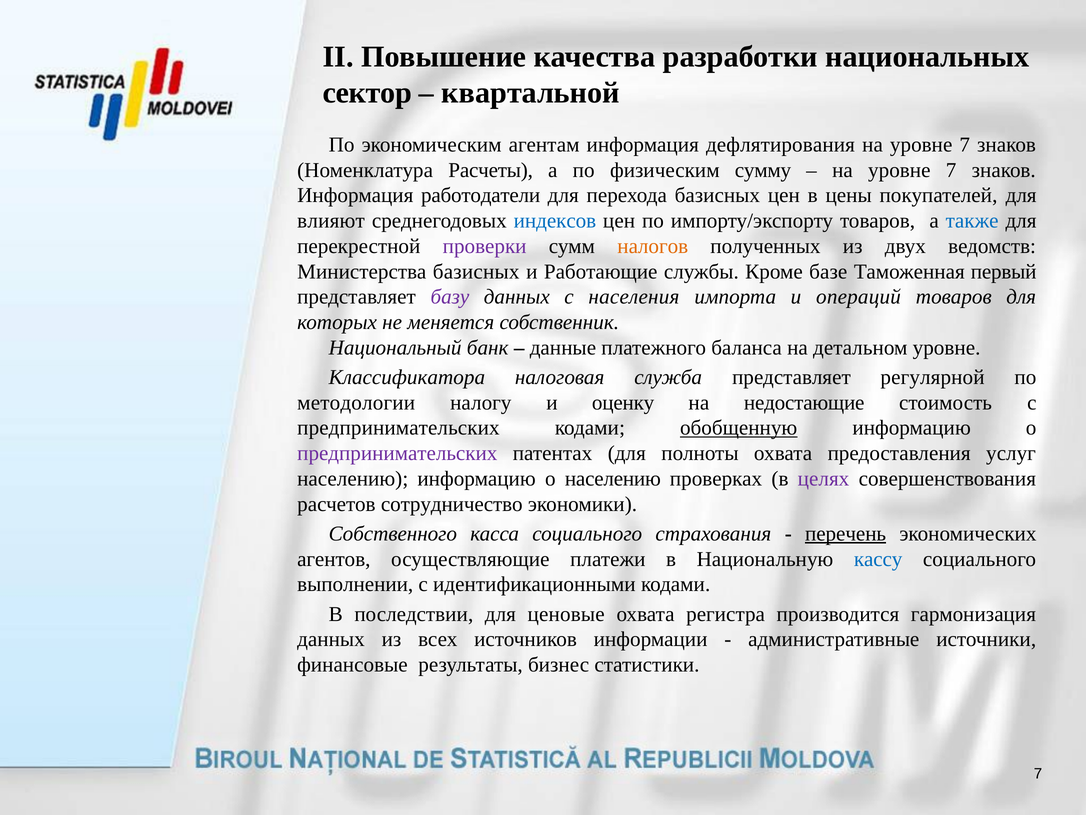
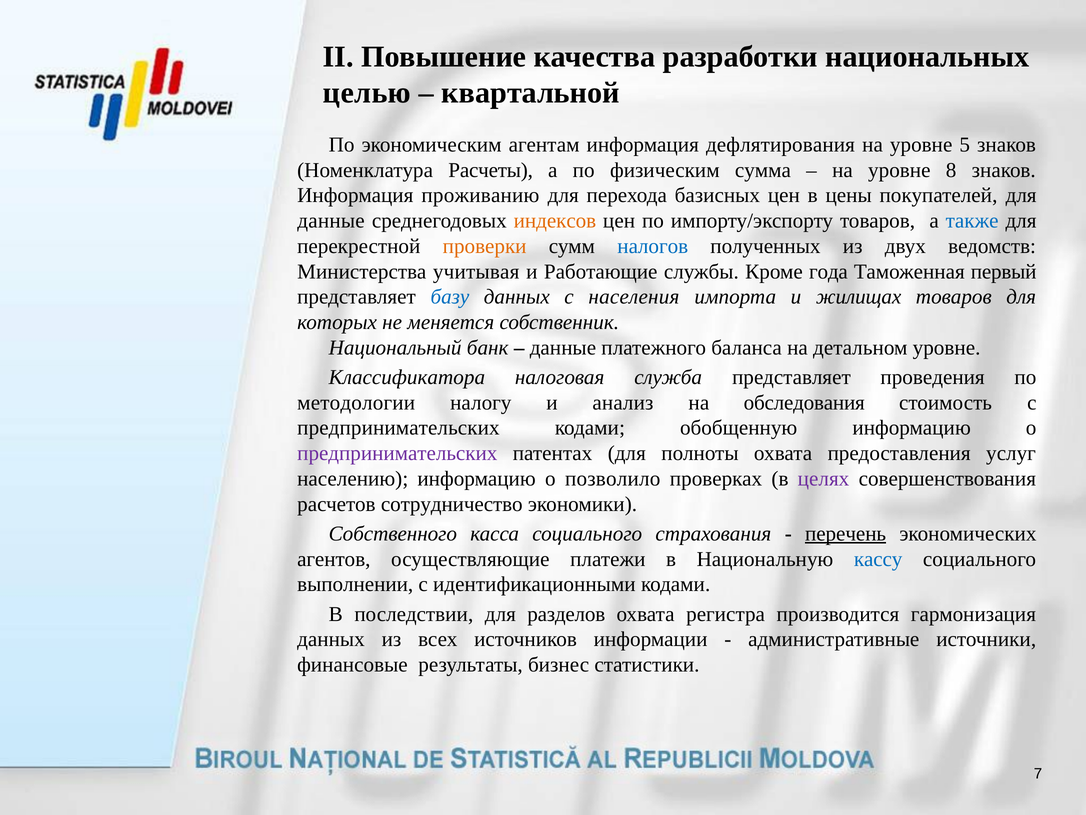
сектор: сектор -> целью
7 at (965, 145): 7 -> 5
сумму: сумму -> сумма
7 at (951, 170): 7 -> 8
работодатели: работодатели -> проживанию
влияют at (331, 221): влияют -> данные
индексов colour: blue -> orange
проверки colour: purple -> orange
налогов colour: orange -> blue
Министерства базисных: базисных -> учитывая
базе: базе -> года
базу colour: purple -> blue
операций: операций -> жилищах
регулярной: регулярной -> проведения
оценку: оценку -> анализ
недостающие: недостающие -> обследования
обобщенную underline: present -> none
о населению: населению -> позволило
ценовые: ценовые -> разделов
